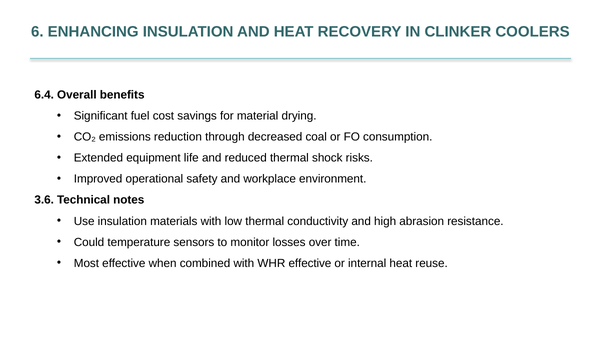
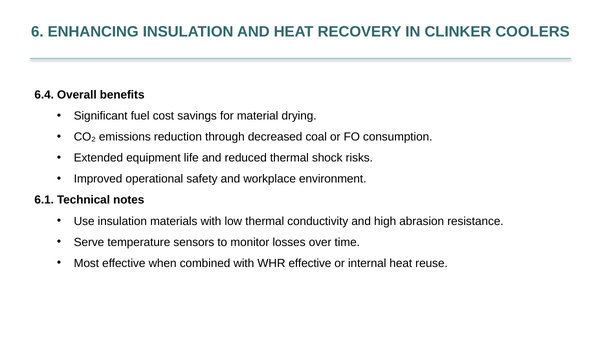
3.6: 3.6 -> 6.1
Could: Could -> Serve
